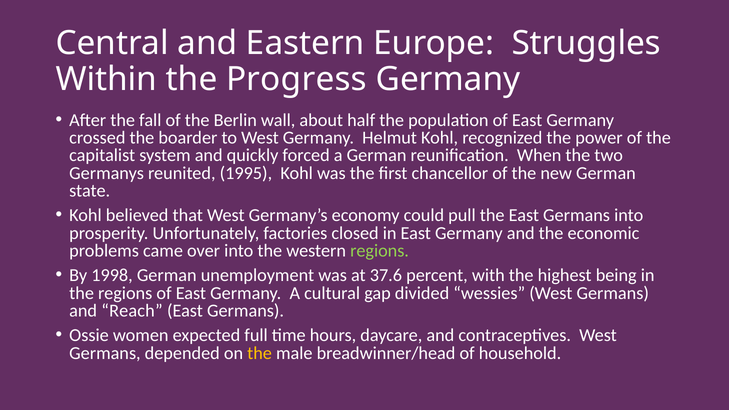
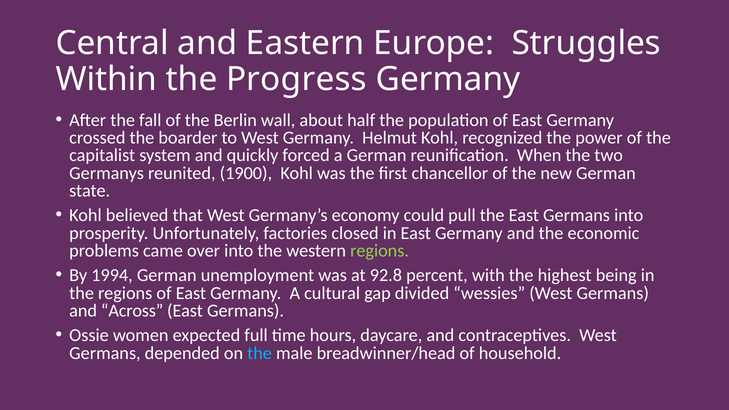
1995: 1995 -> 1900
1998: 1998 -> 1994
37.6: 37.6 -> 92.8
Reach: Reach -> Across
the at (260, 353) colour: yellow -> light blue
